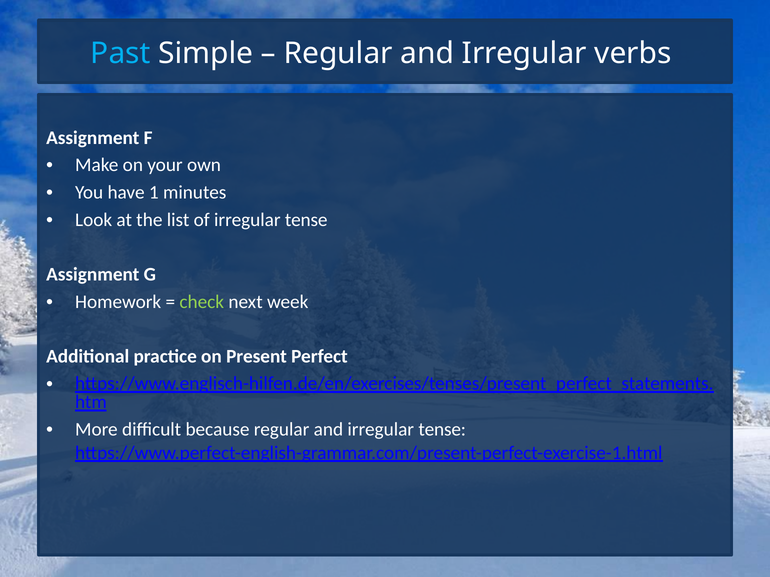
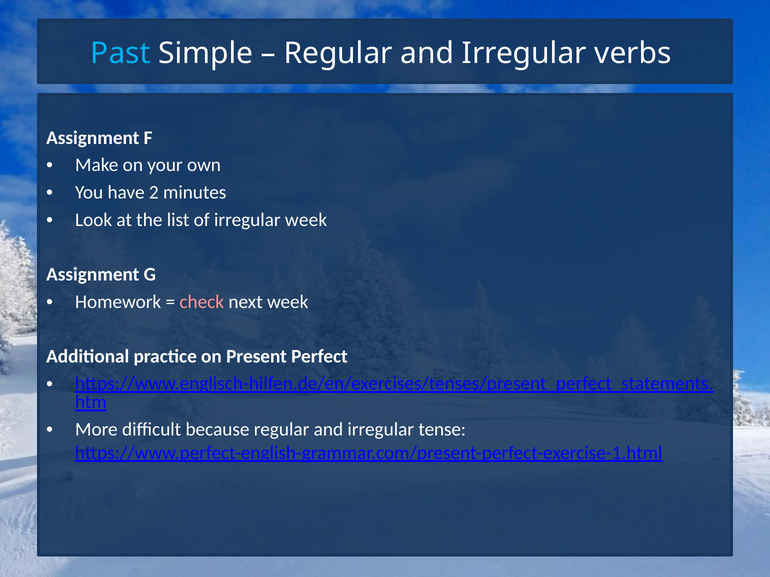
1: 1 -> 2
of irregular tense: tense -> week
check colour: light green -> pink
